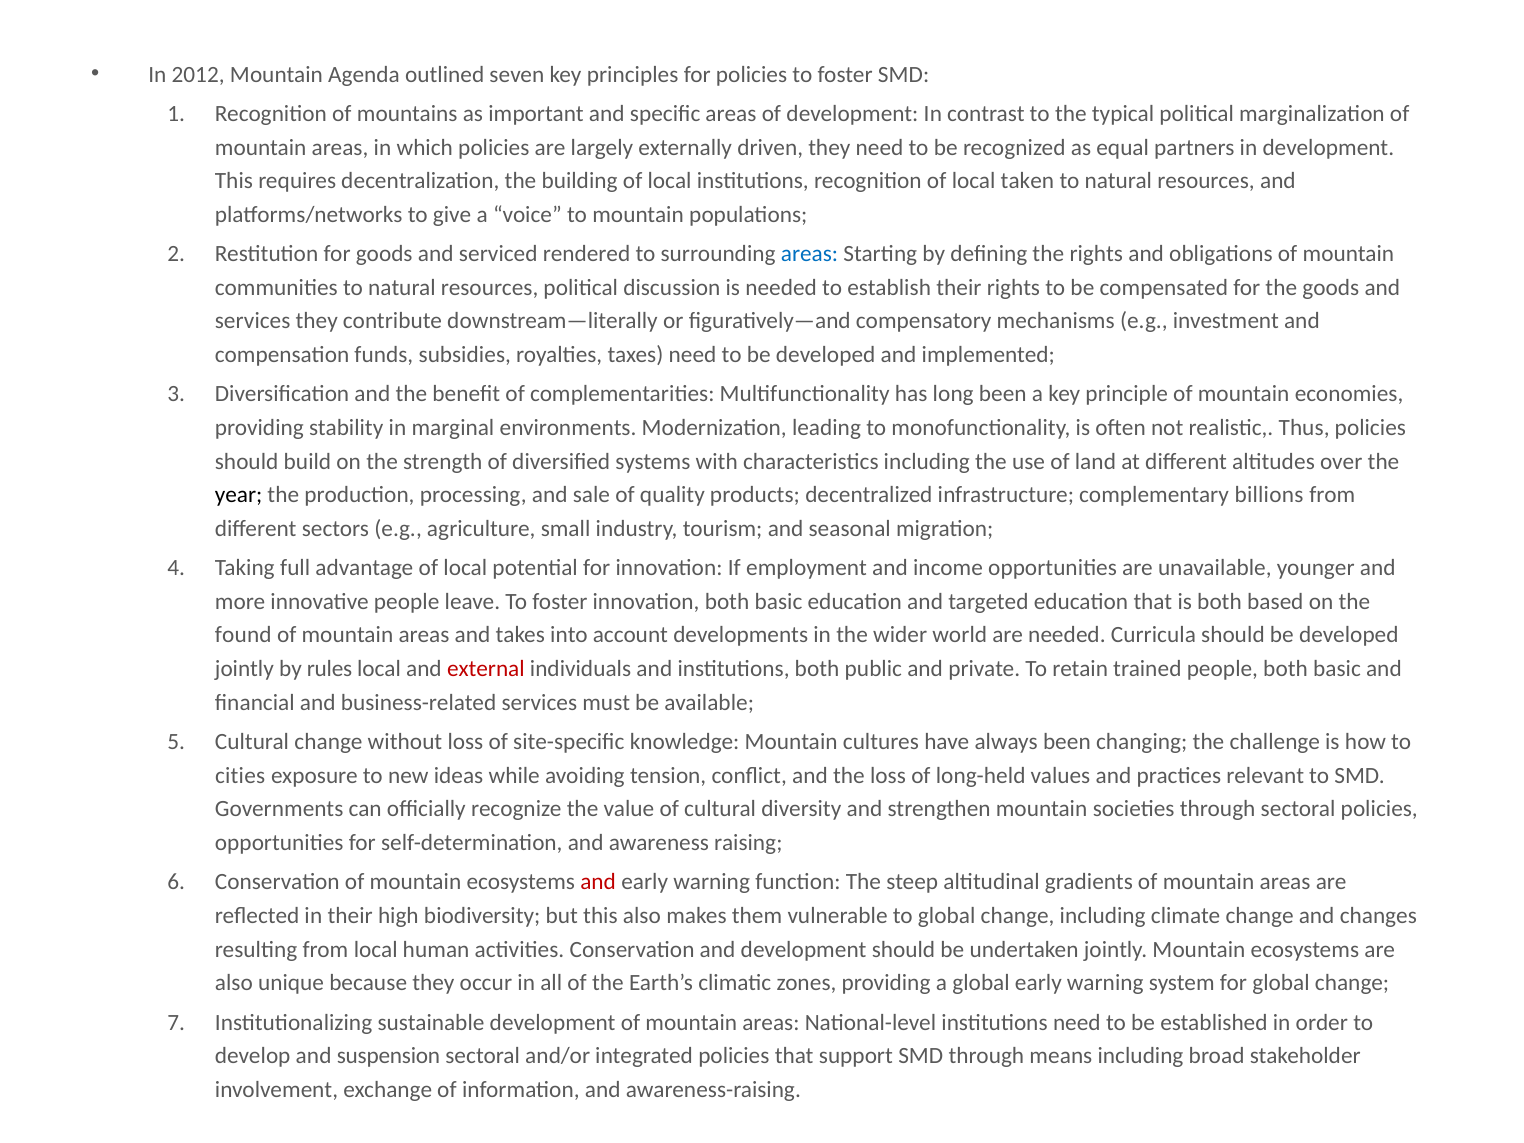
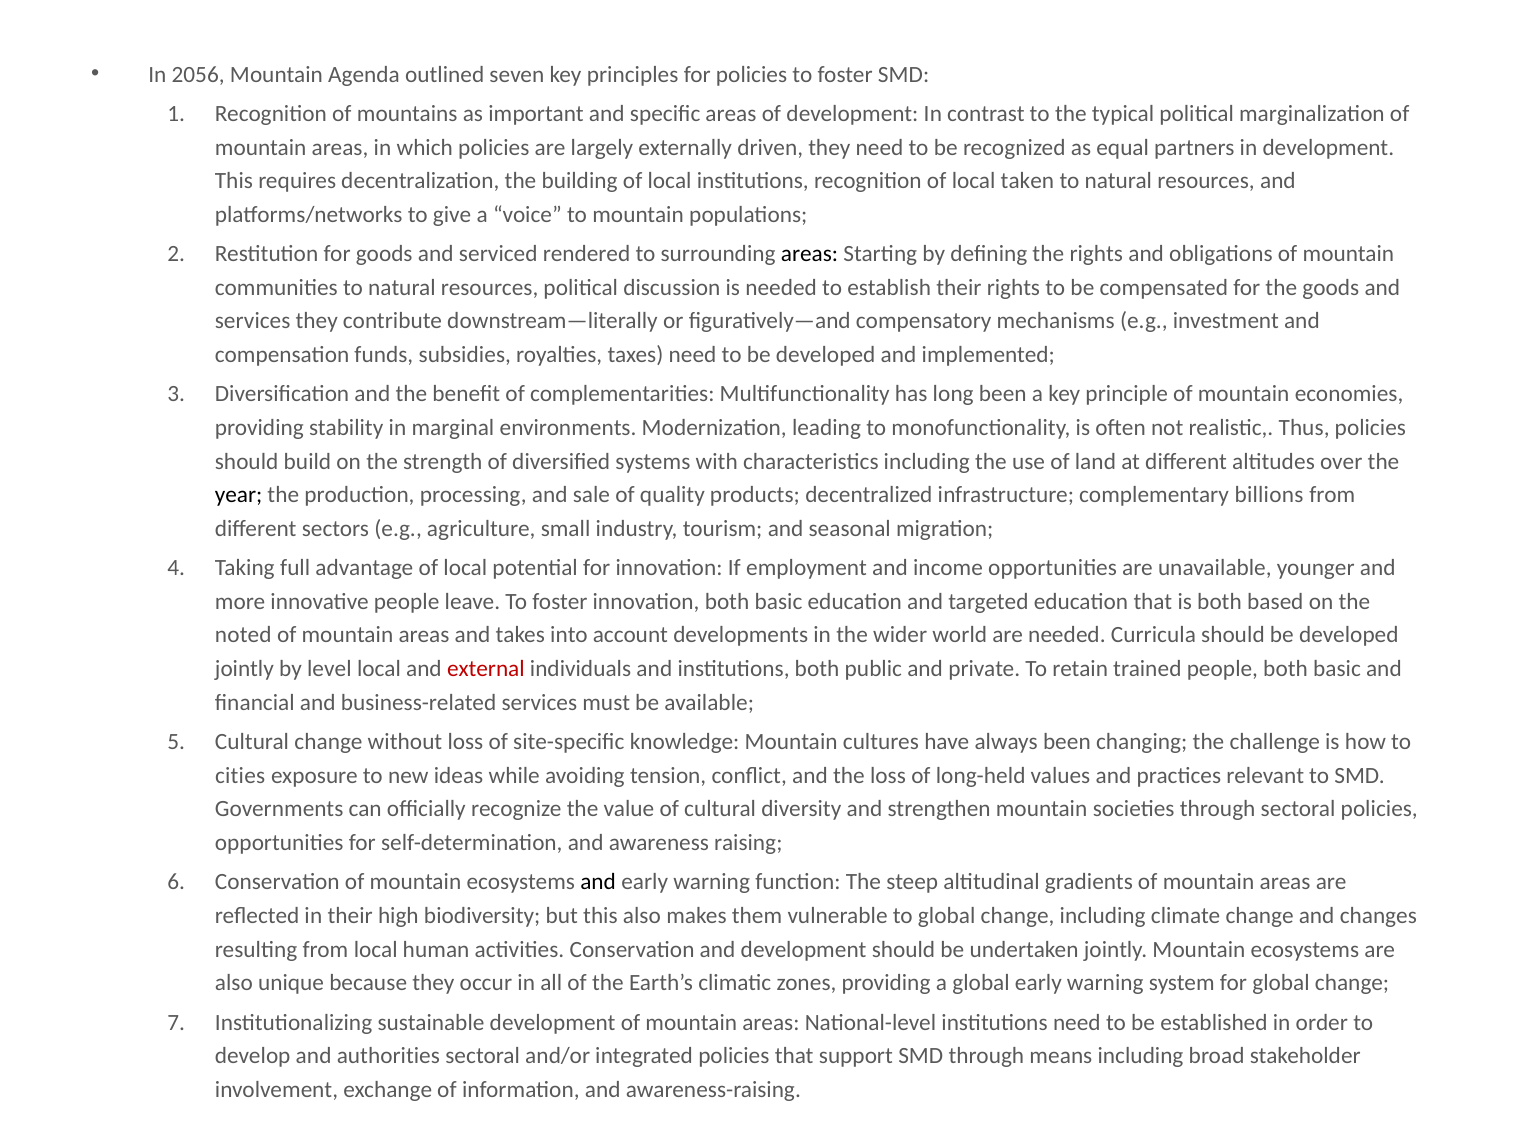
2012: 2012 -> 2056
areas at (809, 254) colour: blue -> black
found: found -> noted
rules: rules -> level
and at (598, 882) colour: red -> black
suspension: suspension -> authorities
